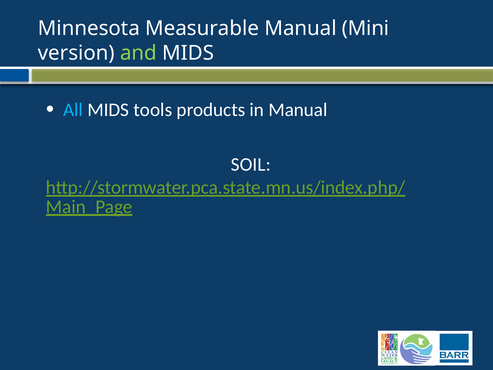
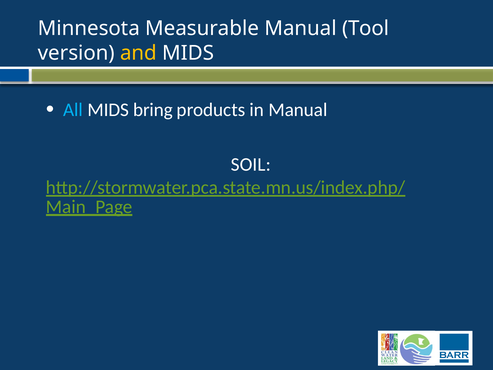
Mini: Mini -> Tool
and colour: light green -> yellow
tools: tools -> bring
